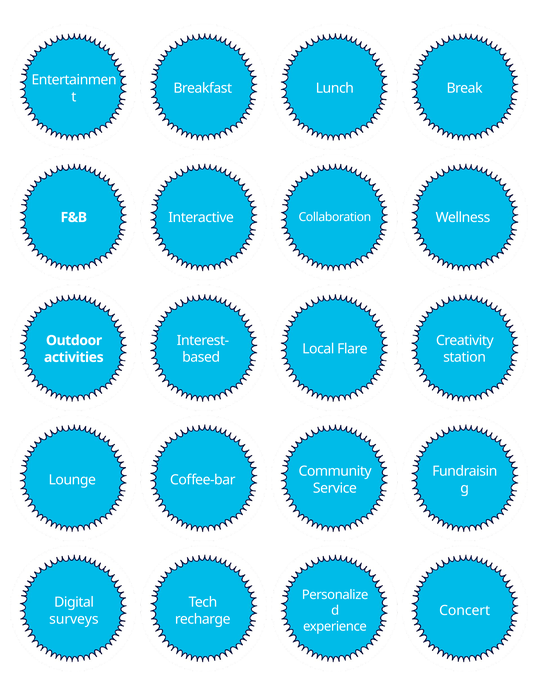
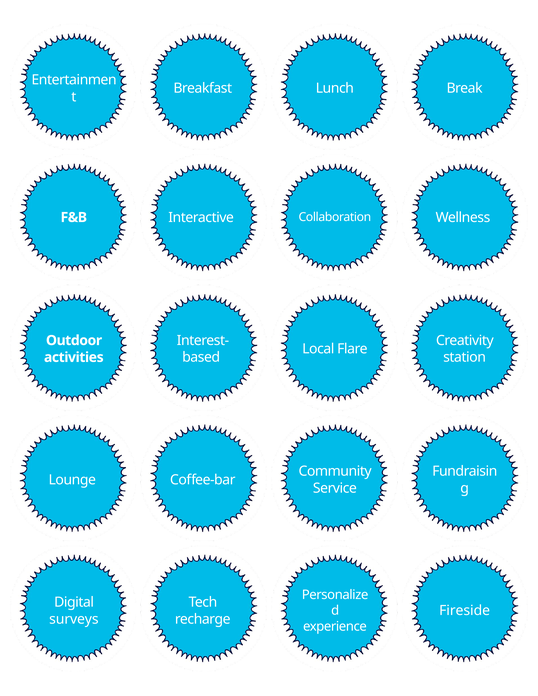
Concert: Concert -> Fireside
